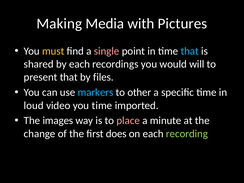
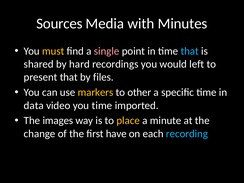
Making: Making -> Sources
Pictures: Pictures -> Minutes
by each: each -> hard
will: will -> left
markers colour: light blue -> yellow
loud: loud -> data
place colour: pink -> yellow
does: does -> have
recording colour: light green -> light blue
